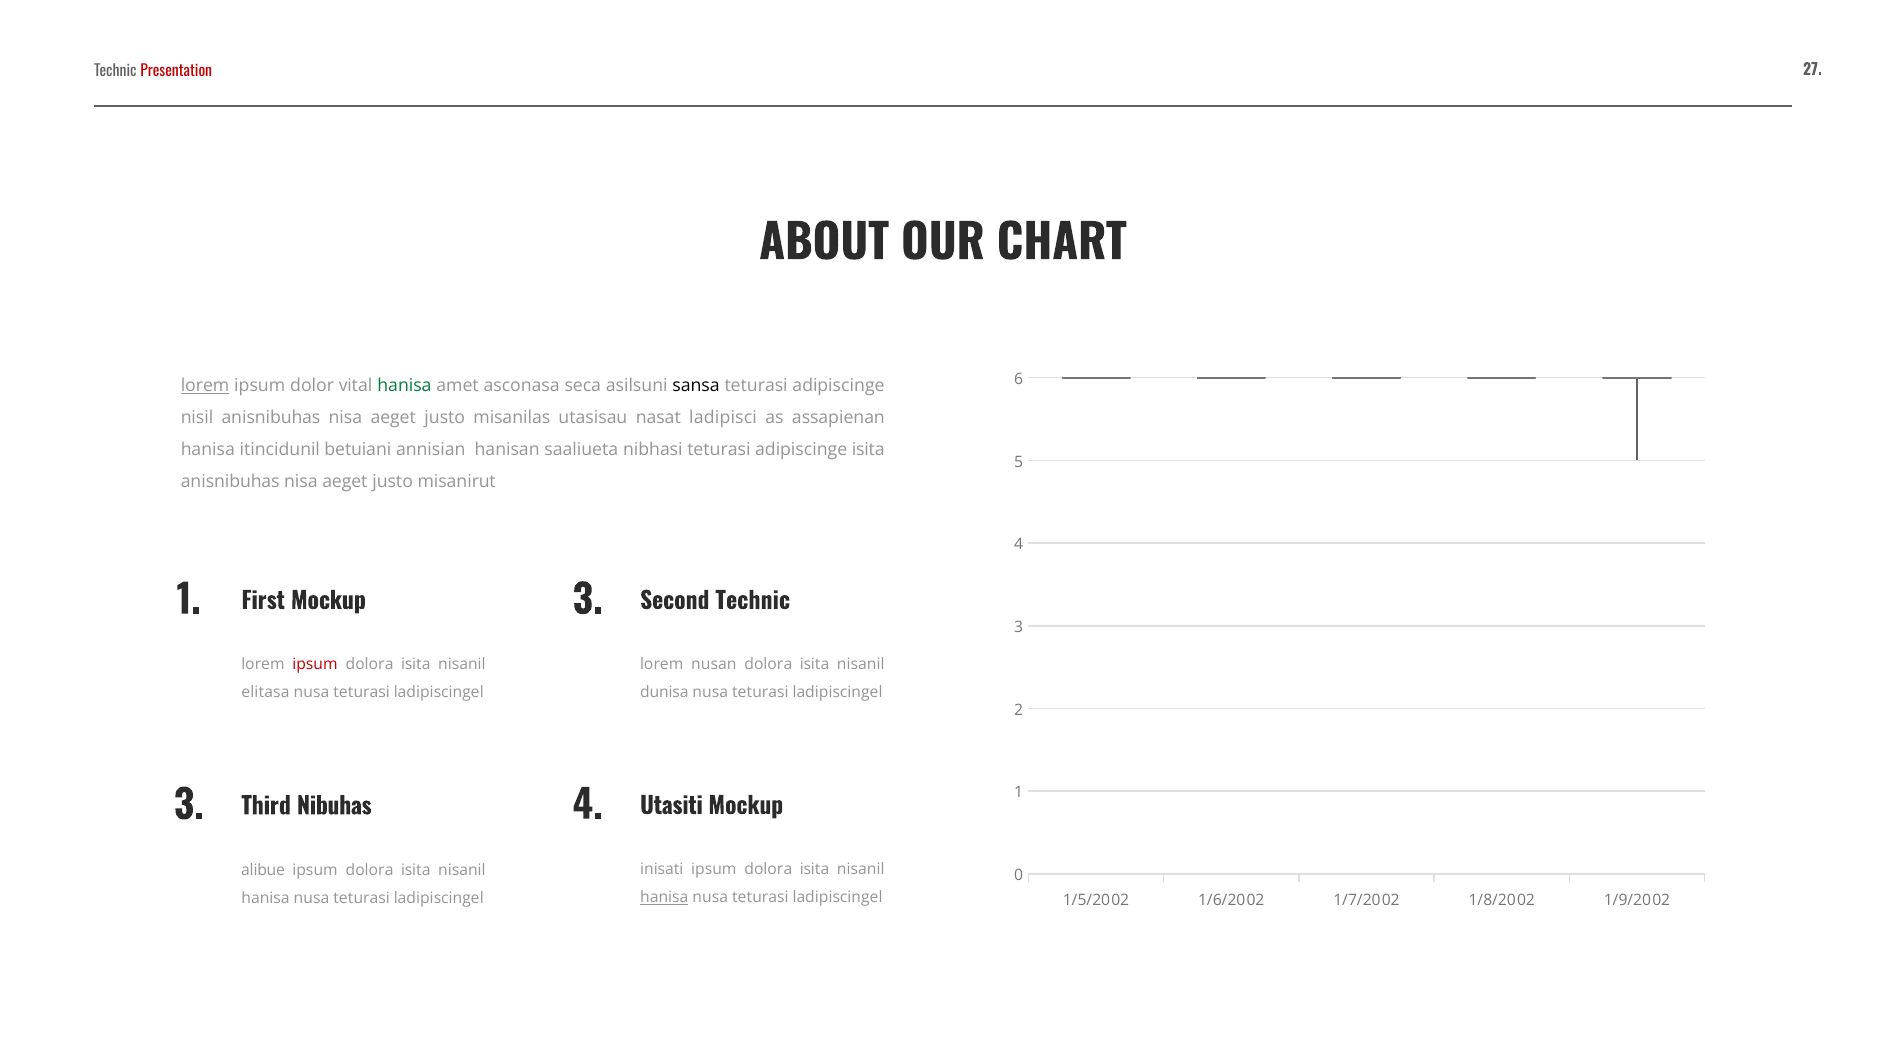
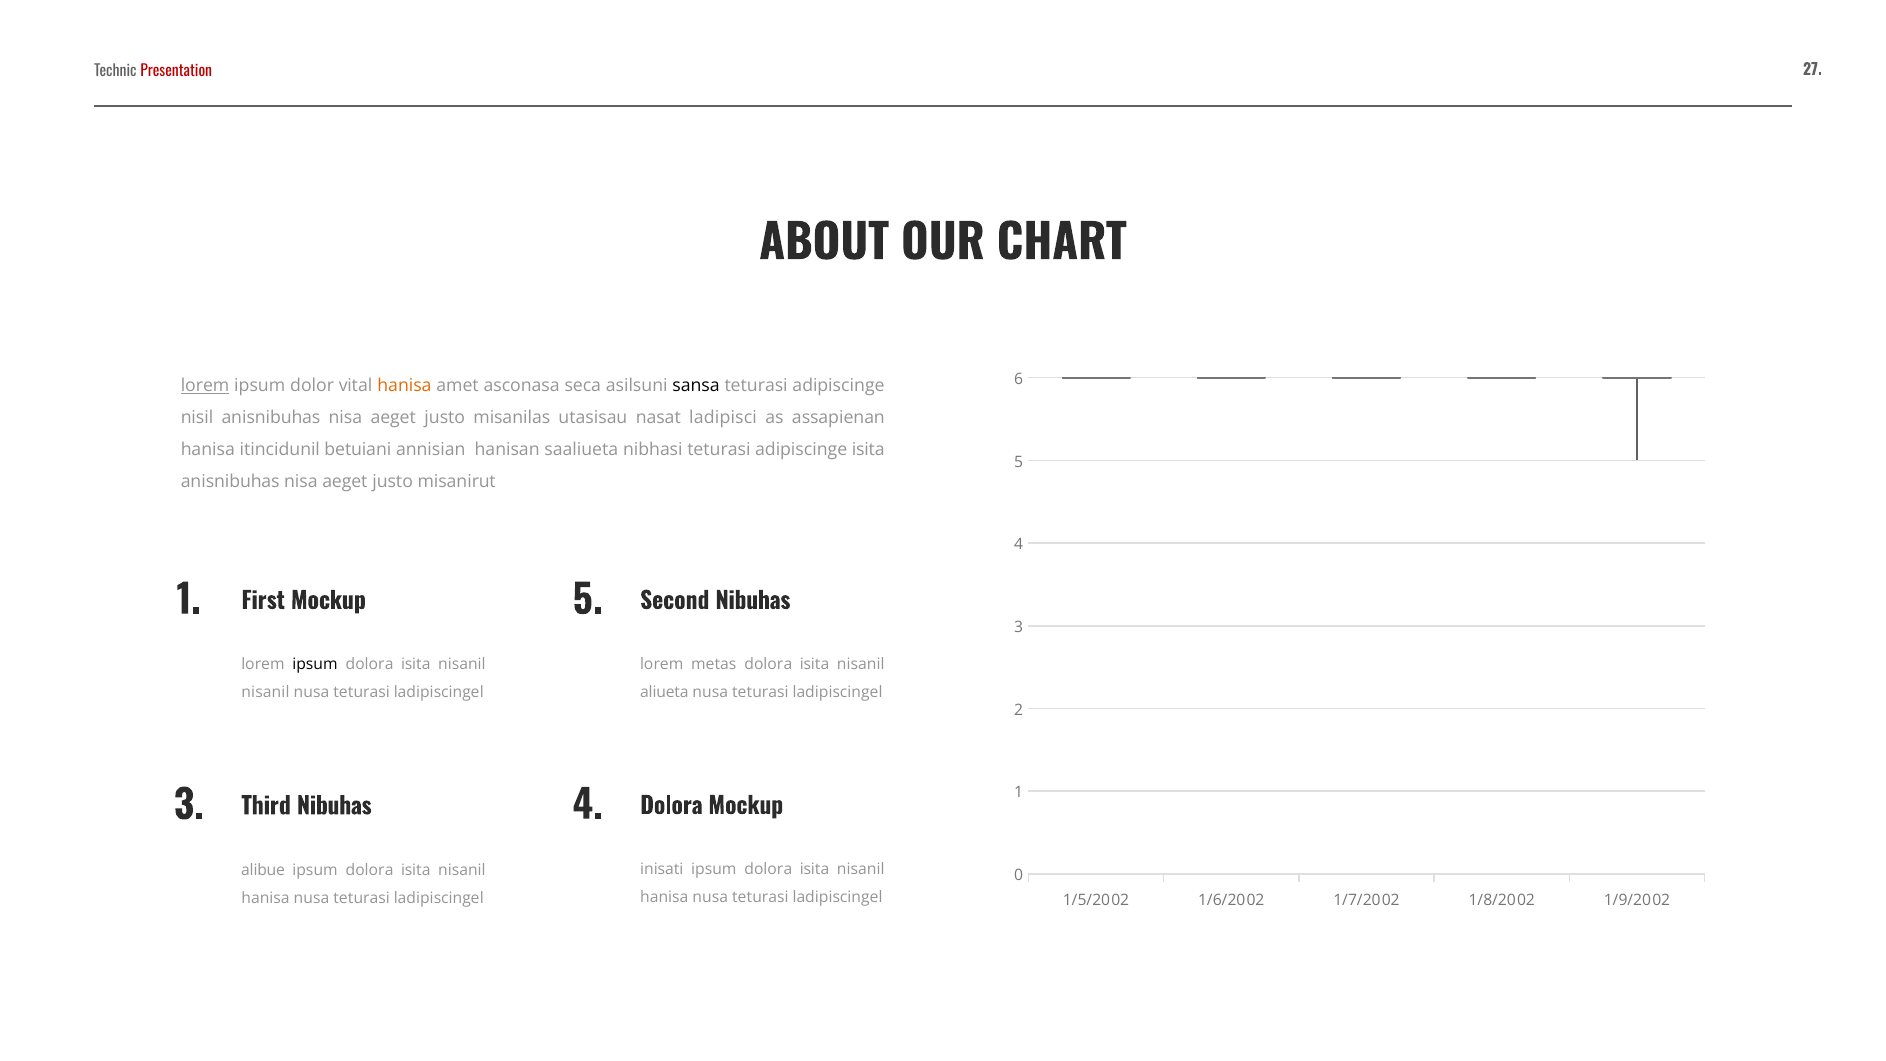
hanisa at (404, 385) colour: green -> orange
Mockup 3: 3 -> 5
Second Technic: Technic -> Nibuhas
ipsum at (315, 664) colour: red -> black
nusan: nusan -> metas
elitasa at (265, 693): elitasa -> nisanil
dunisa: dunisa -> aliueta
Utasiti at (671, 806): Utasiti -> Dolora
hanisa at (664, 898) underline: present -> none
